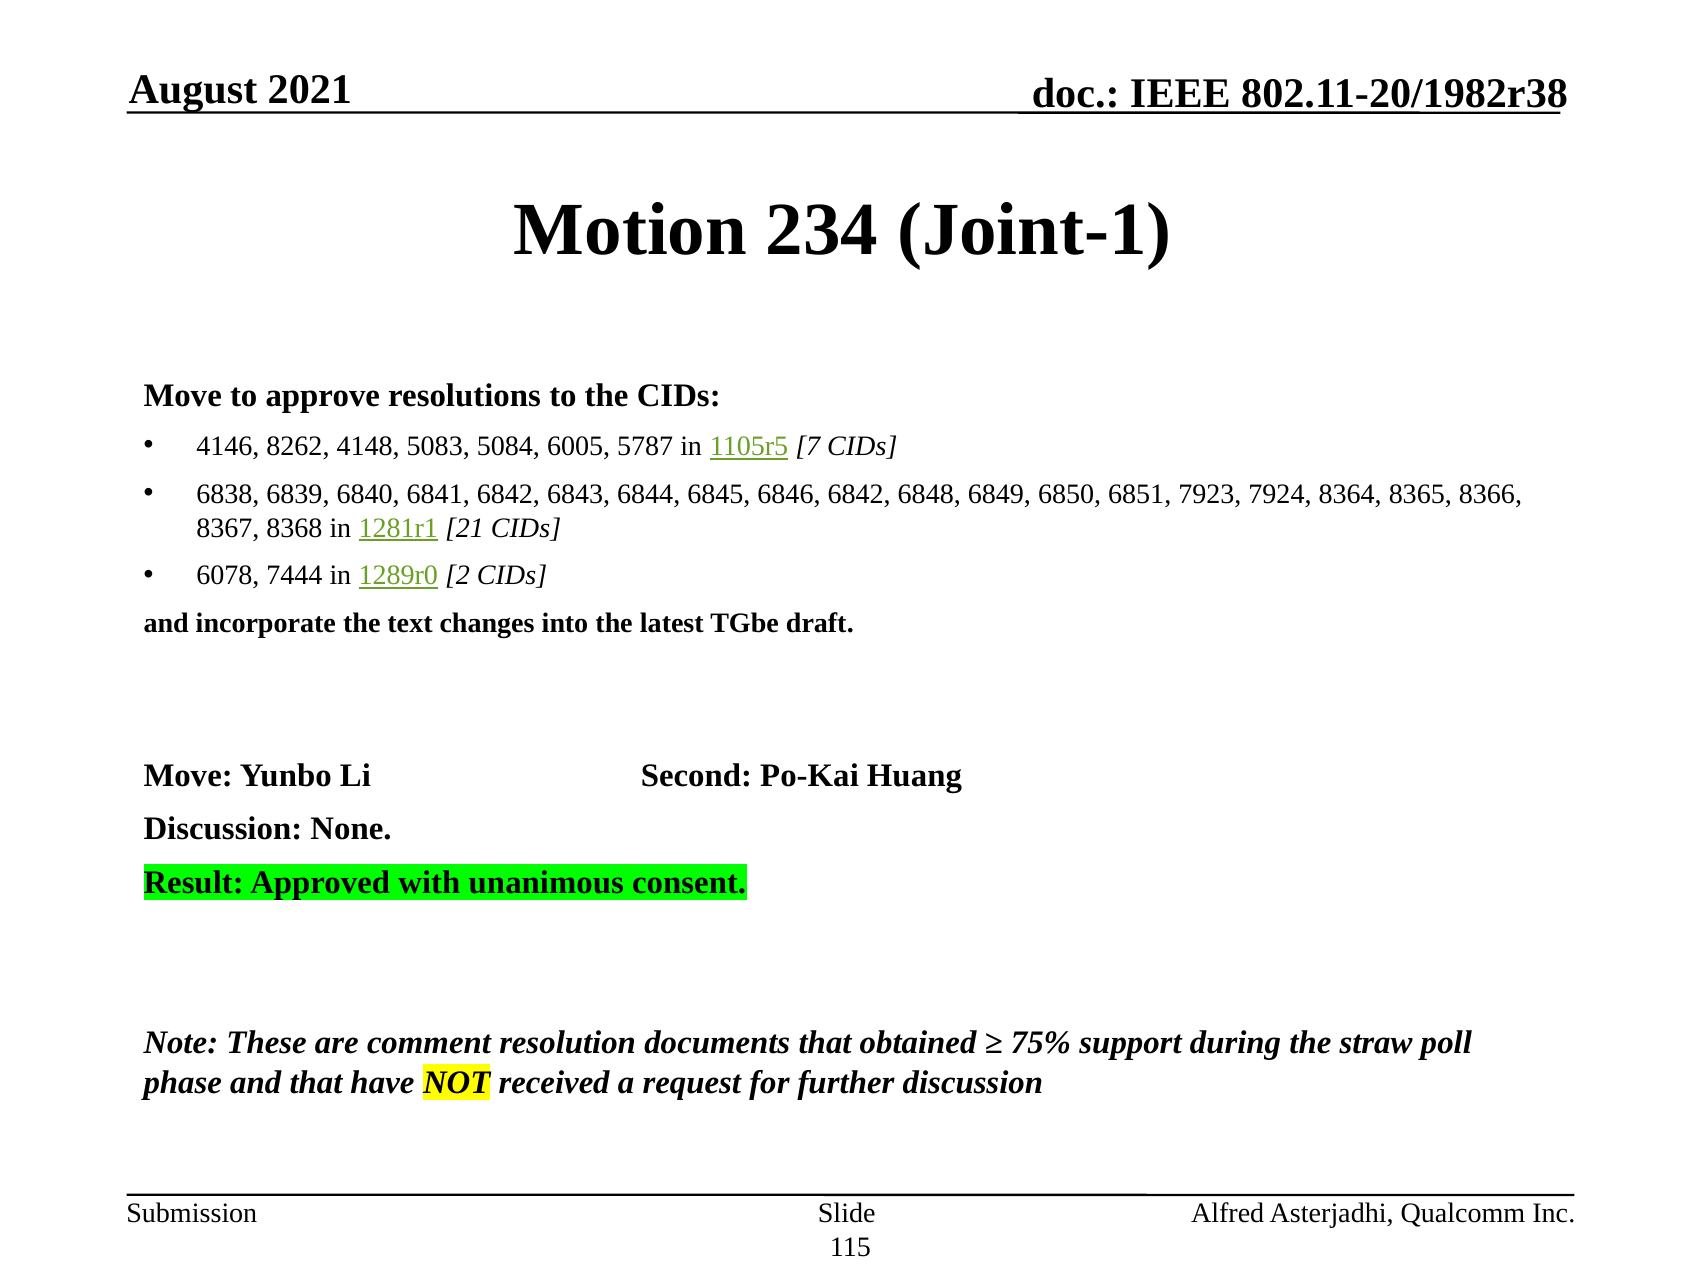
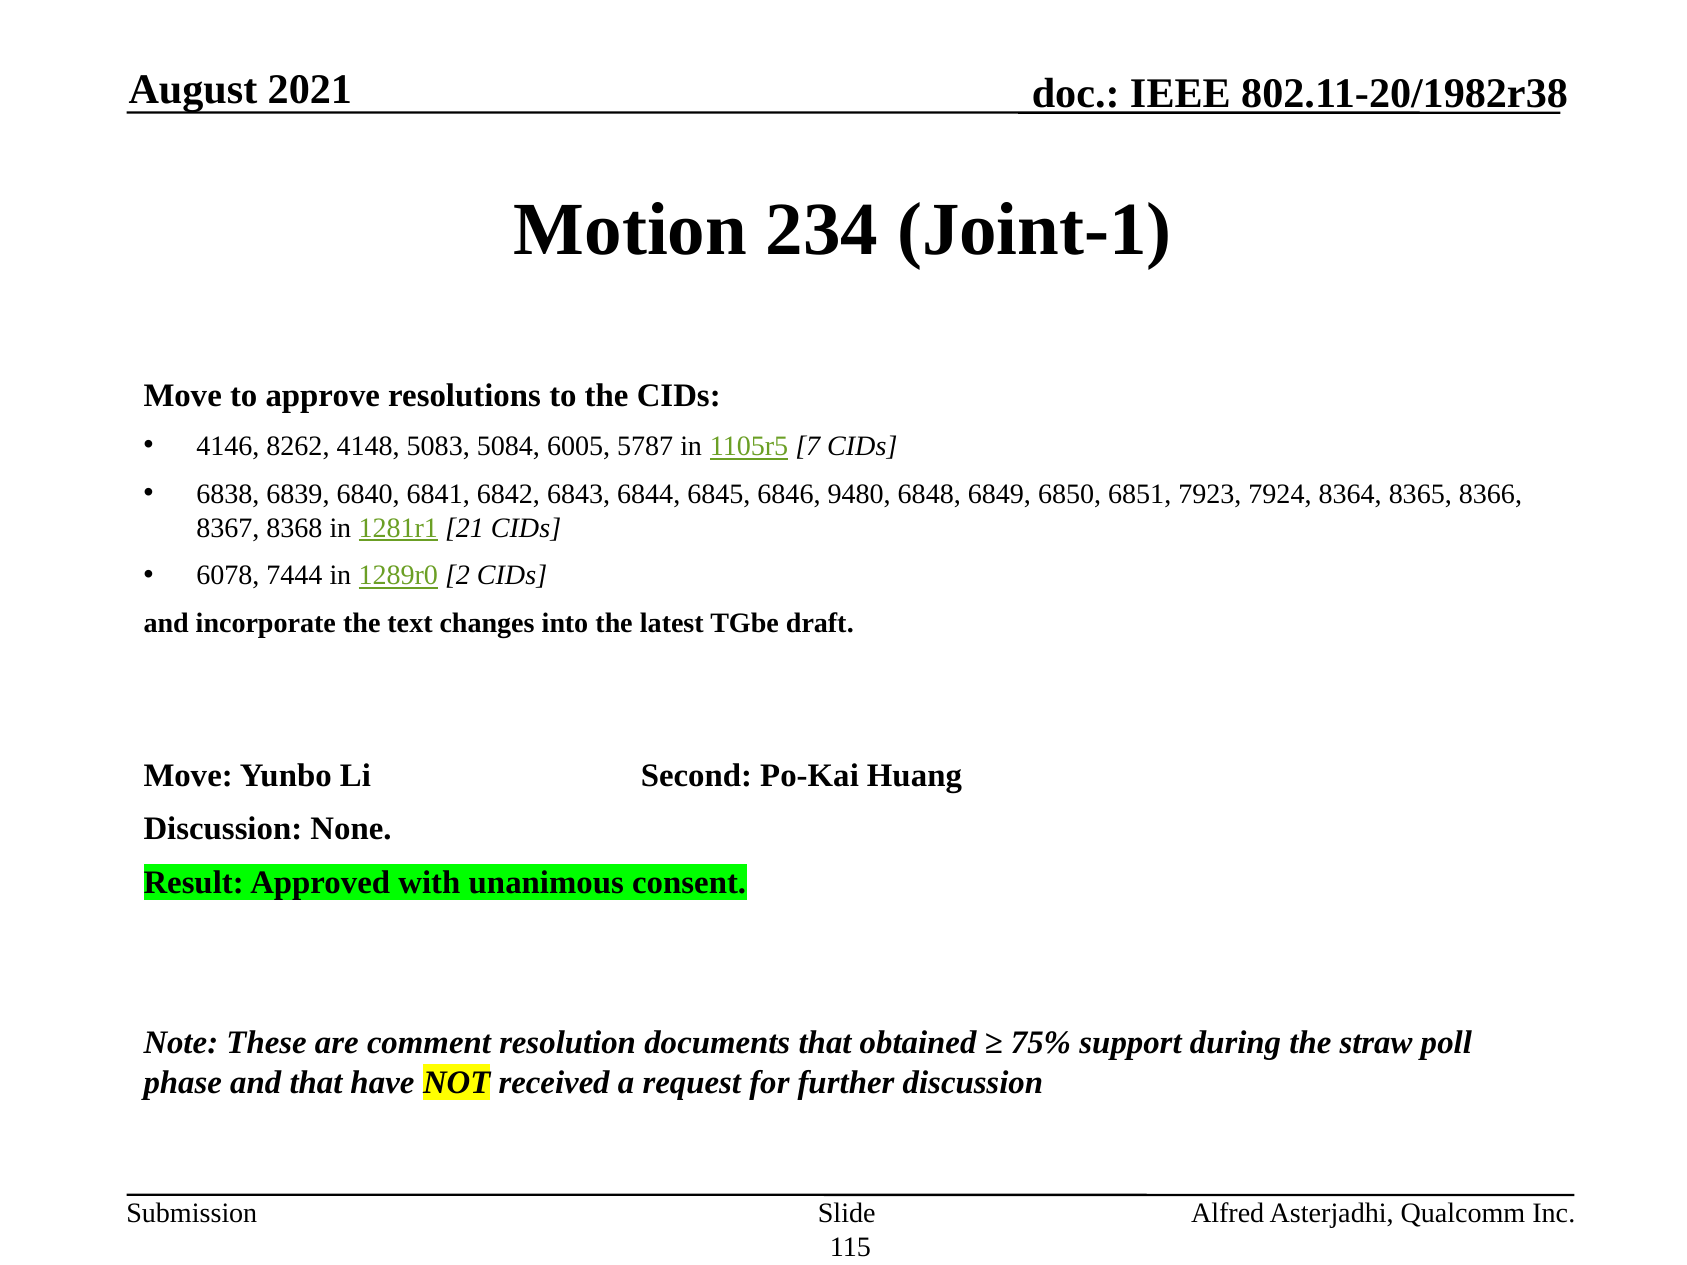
6846 6842: 6842 -> 9480
